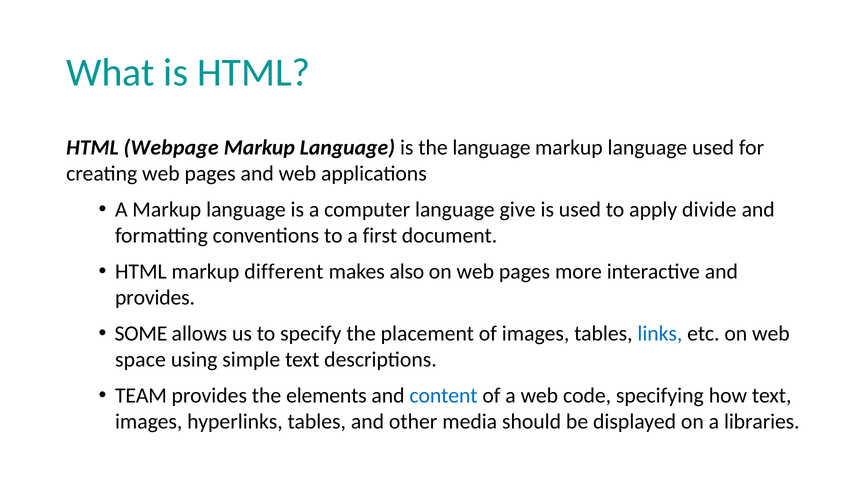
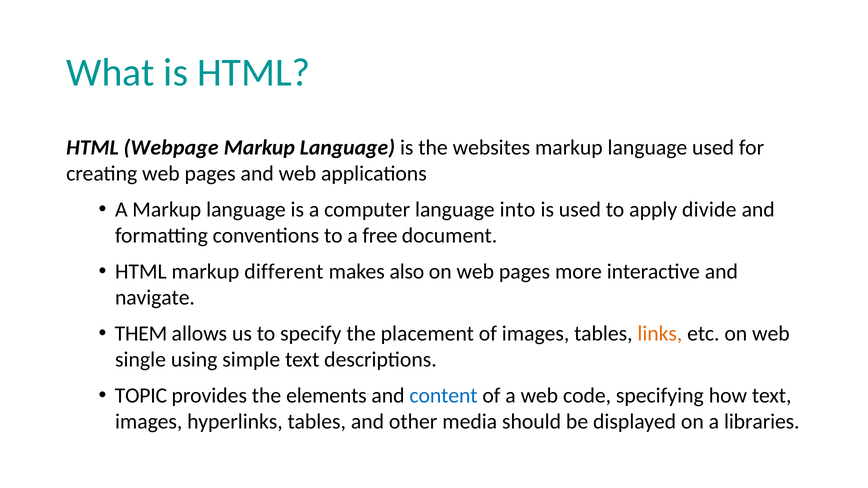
the language: language -> websites
give: give -> into
first: first -> free
provides at (155, 298): provides -> navigate
SOME: SOME -> THEM
links colour: blue -> orange
space: space -> single
TEAM: TEAM -> TOPIC
